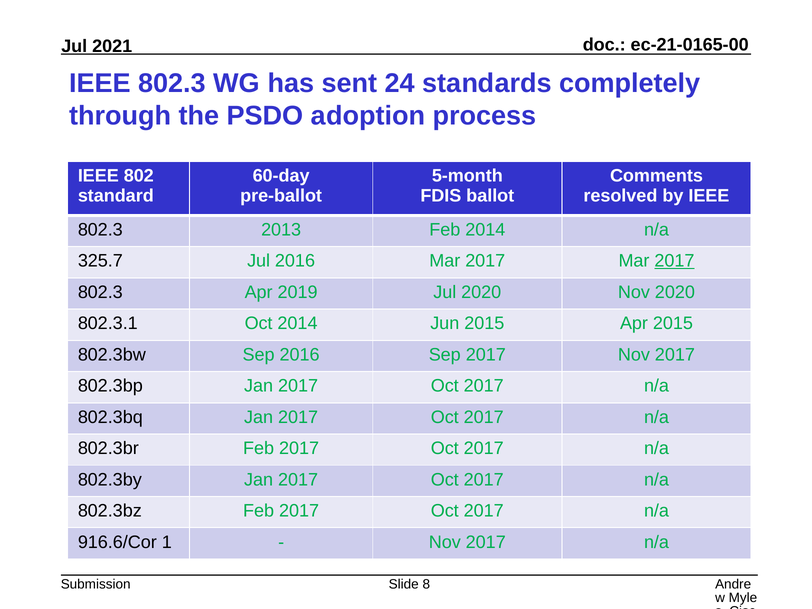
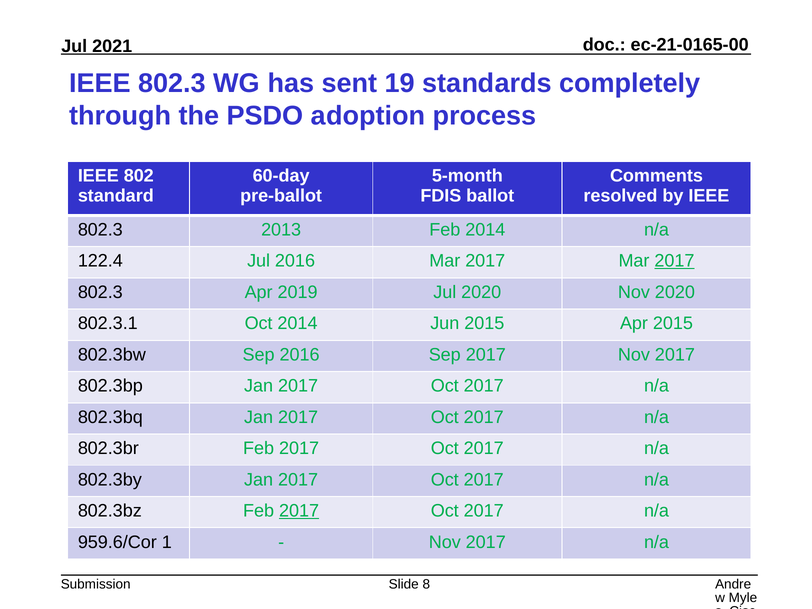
24: 24 -> 19
325.7: 325.7 -> 122.4
2017 at (299, 511) underline: none -> present
916.6/Cor: 916.6/Cor -> 959.6/Cor
